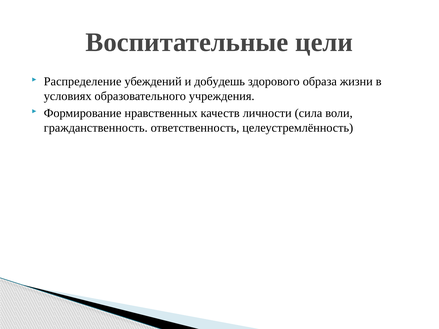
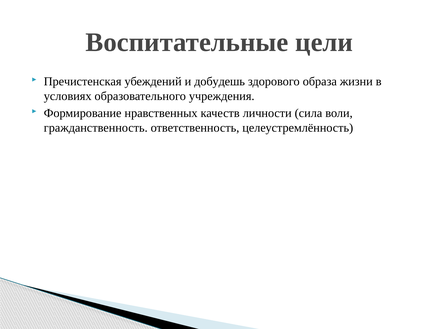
Распределение: Распределение -> Пречистенская
